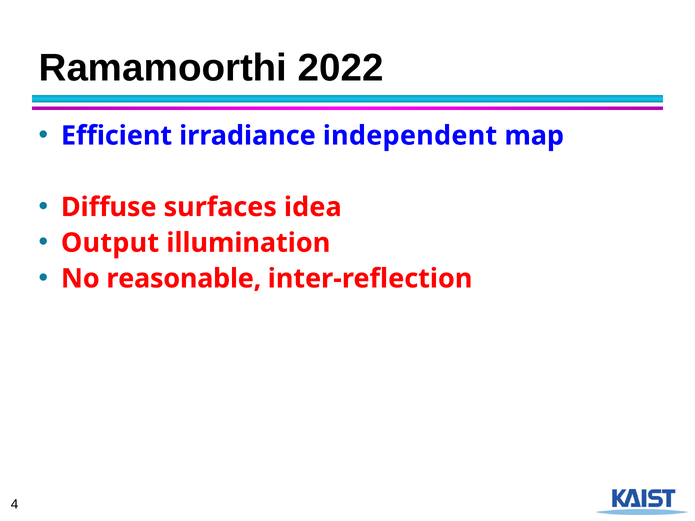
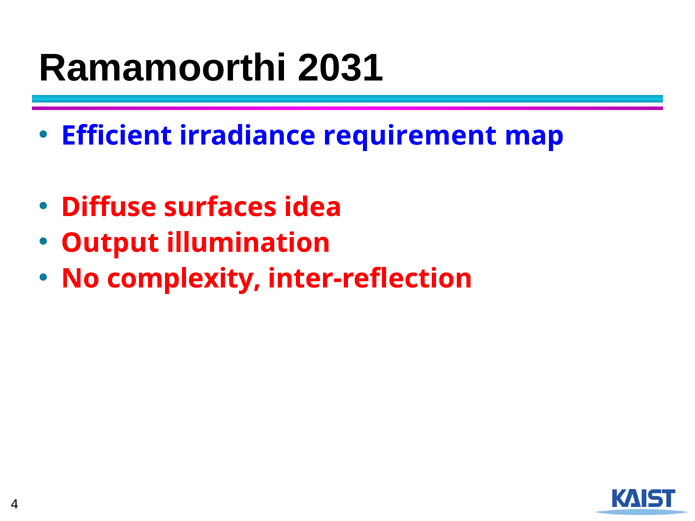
2022: 2022 -> 2031
independent: independent -> requirement
reasonable: reasonable -> complexity
